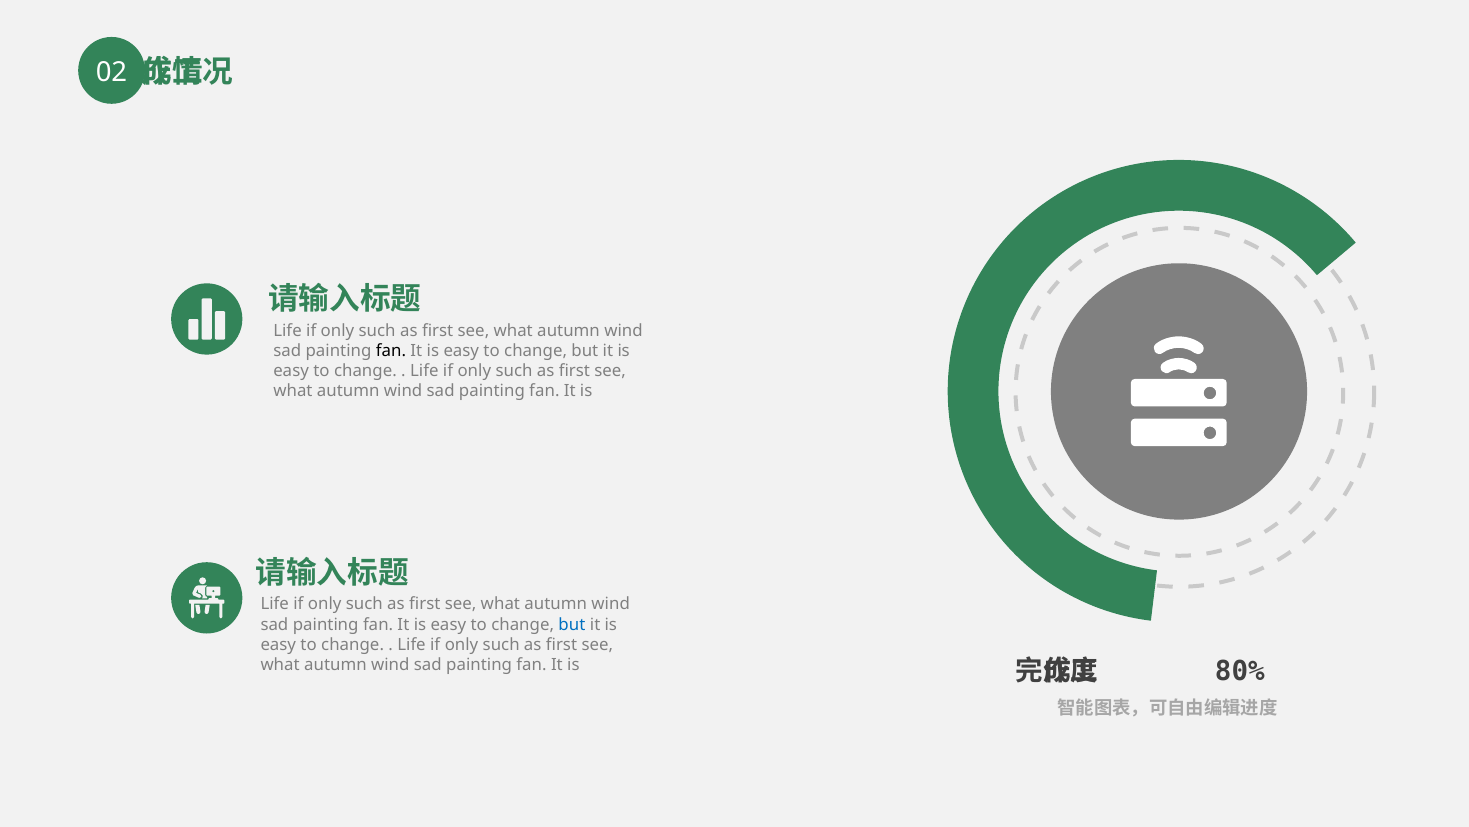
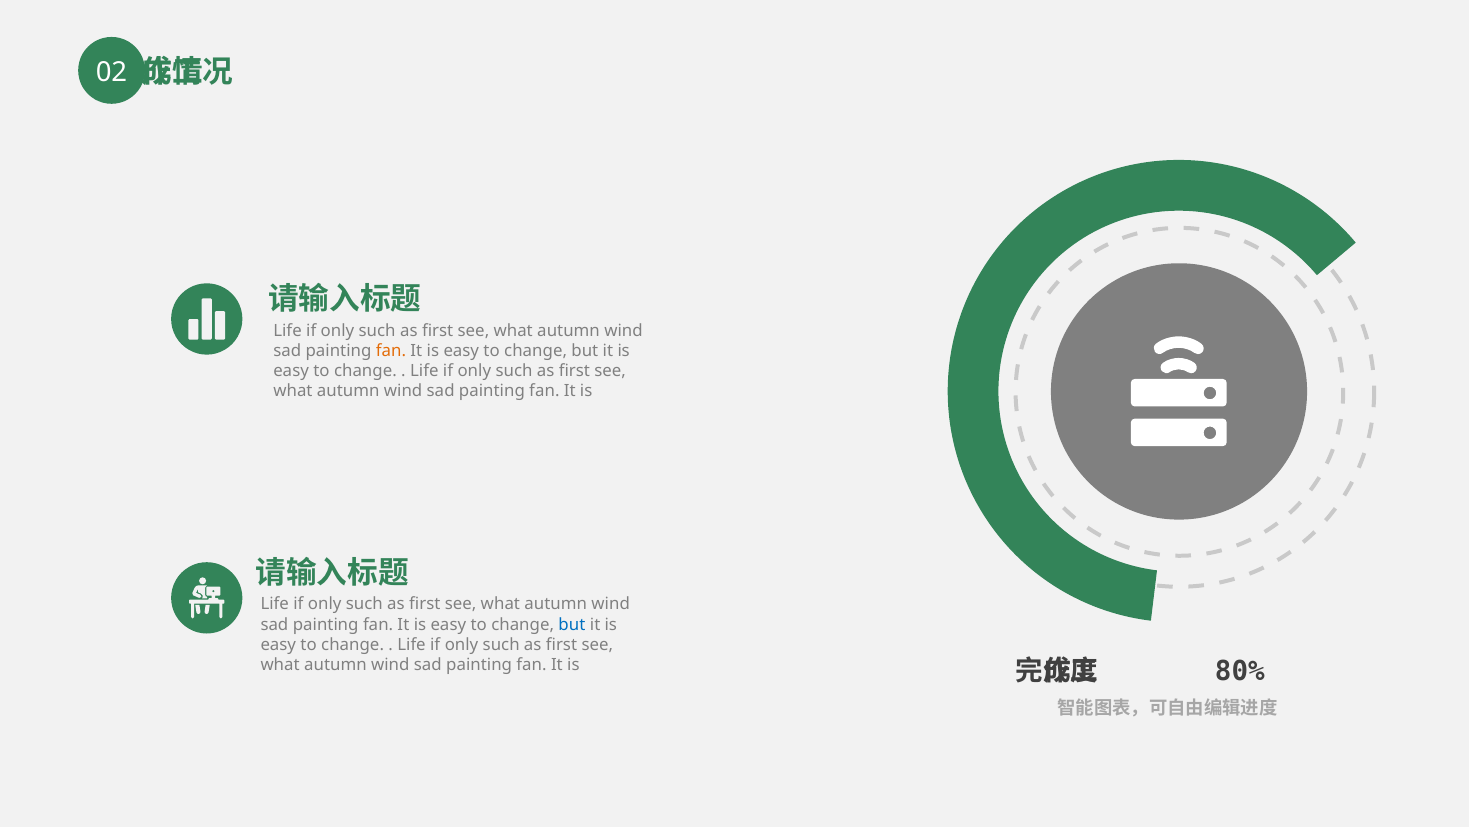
fan at (391, 350) colour: black -> orange
